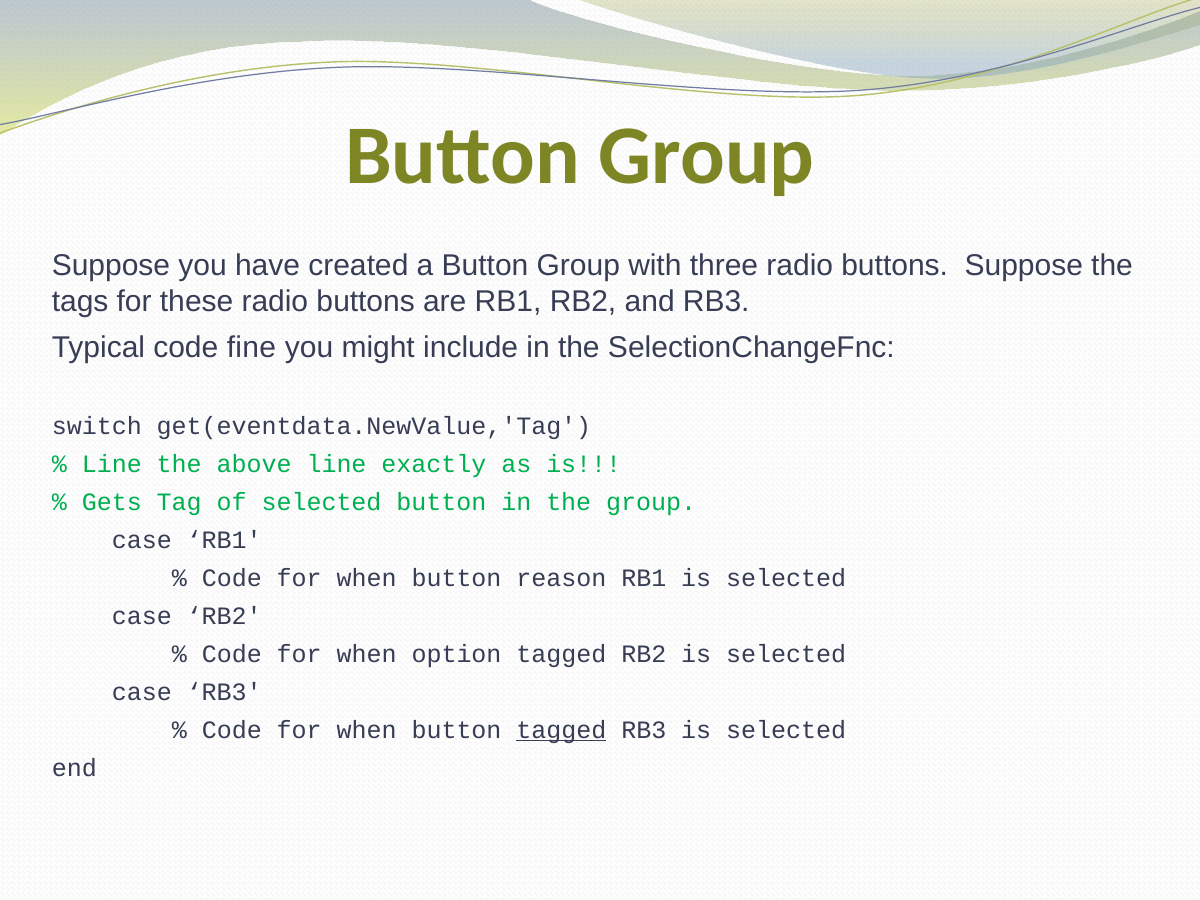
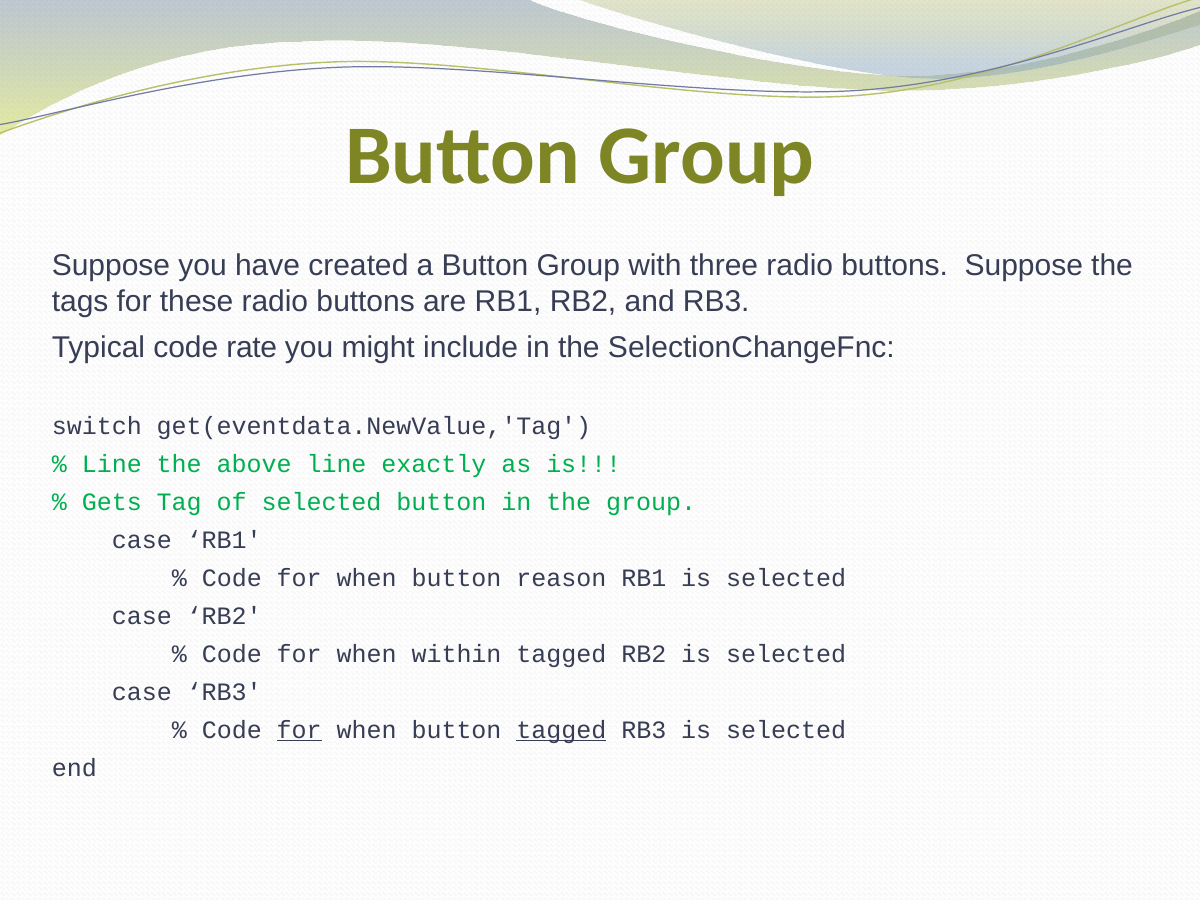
fine: fine -> rate
option: option -> within
for at (299, 730) underline: none -> present
